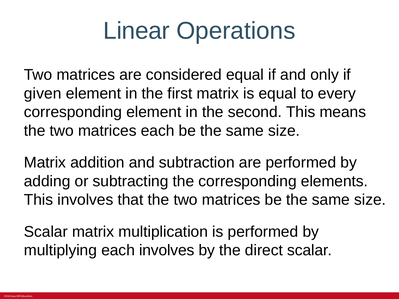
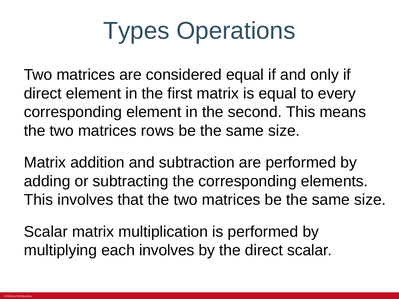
Linear: Linear -> Types
given at (43, 93): given -> direct
matrices each: each -> rows
